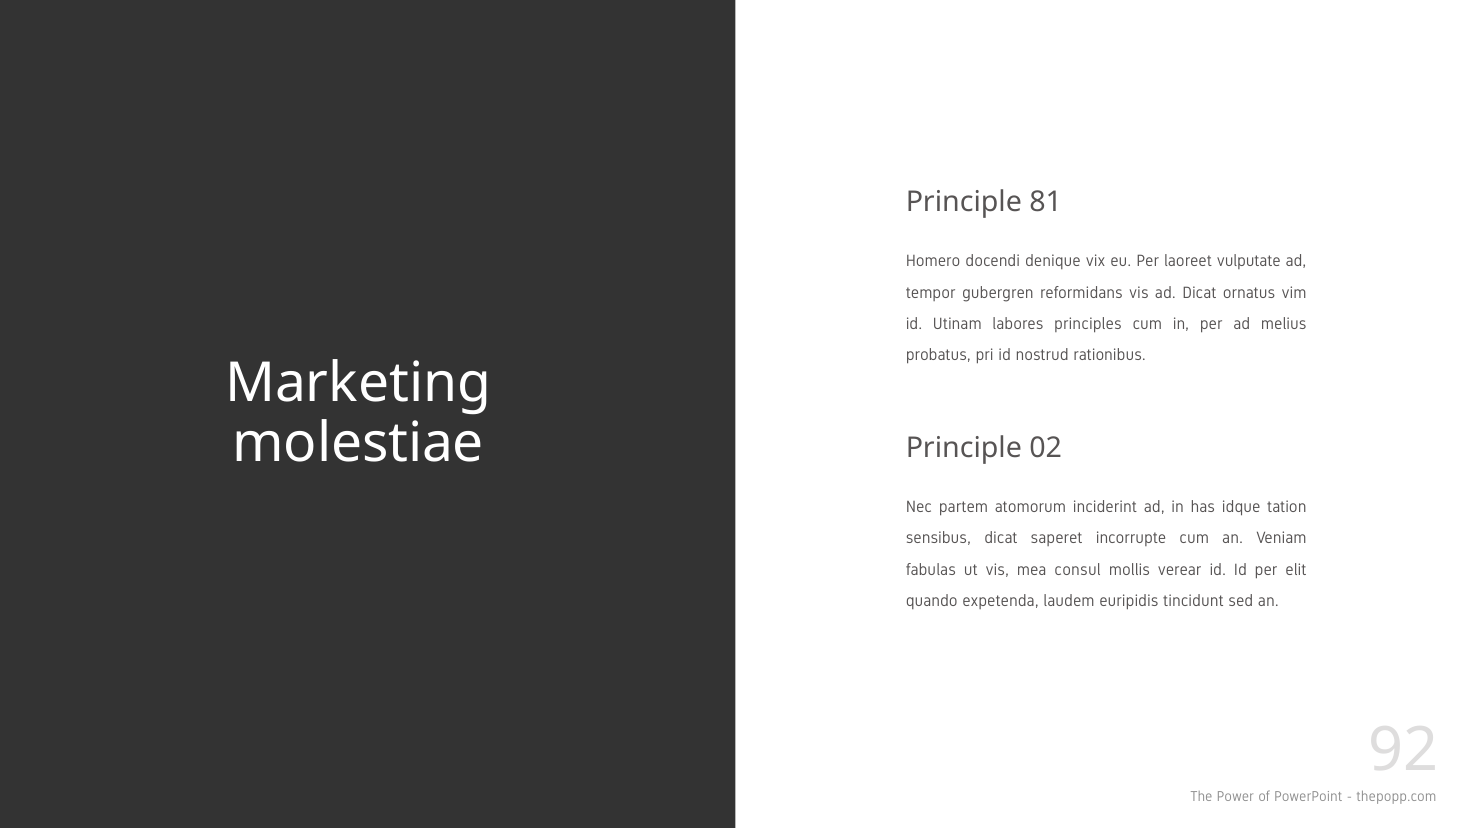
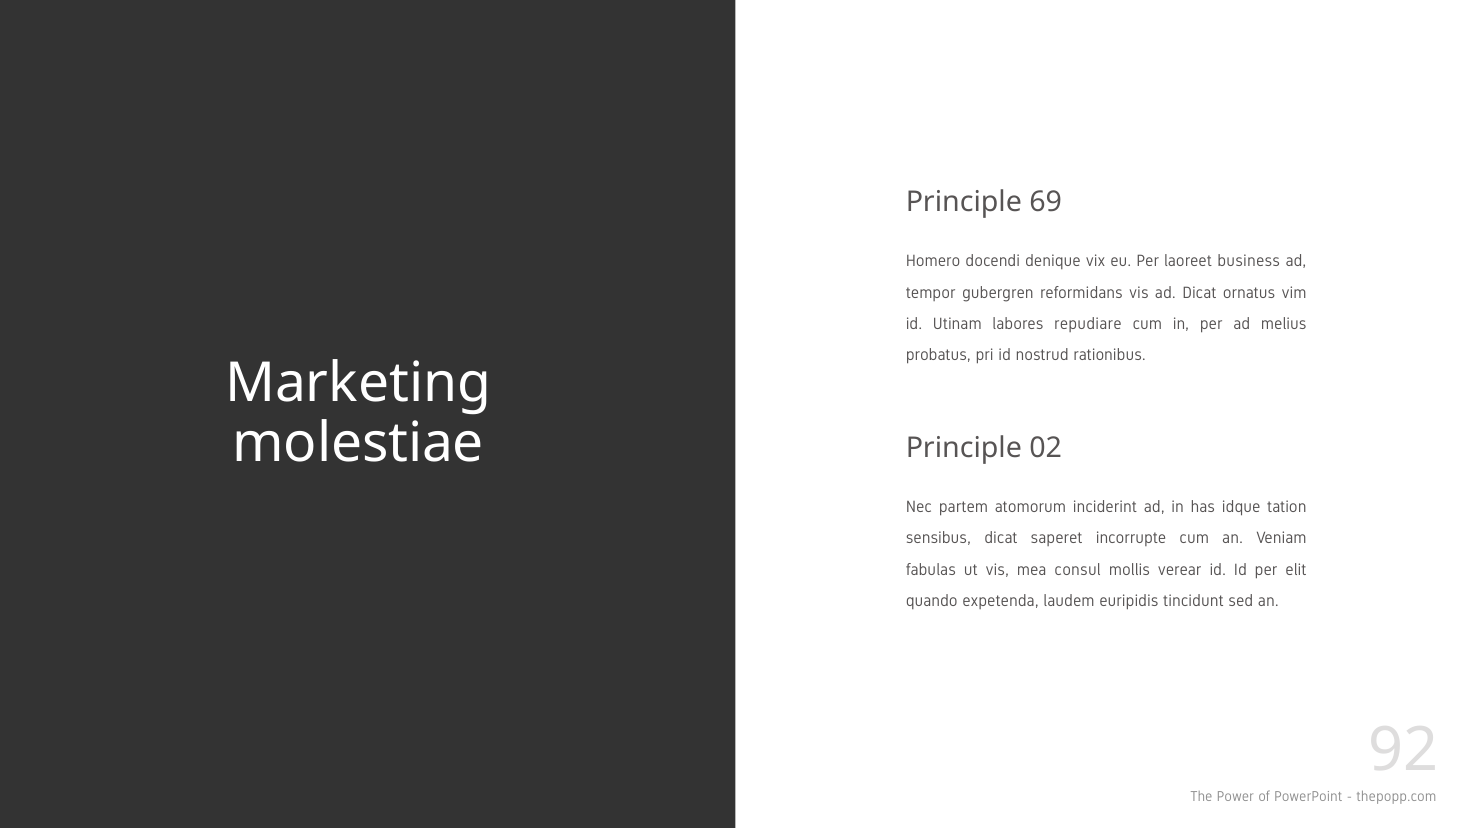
81: 81 -> 69
vulputate: vulputate -> business
principles: principles -> repudiare
